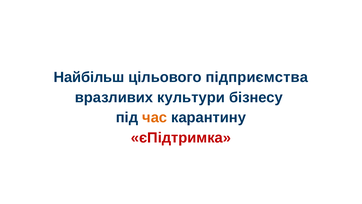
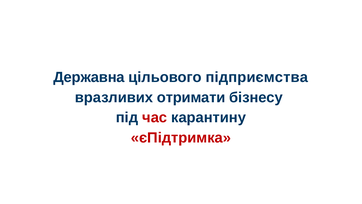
Найбільш: Найбільш -> Державна
культури: культури -> отримати
час colour: orange -> red
